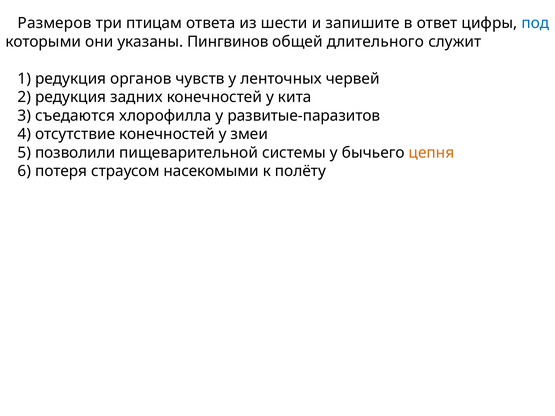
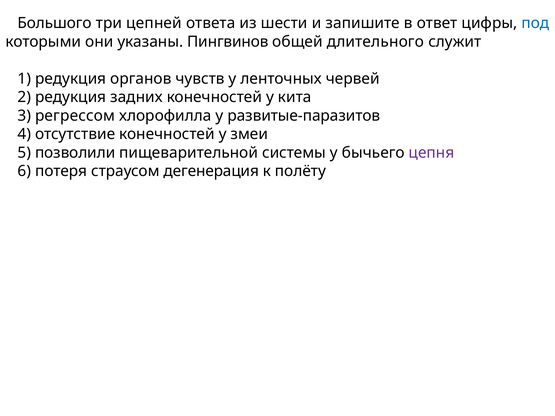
Размеров: Размеров -> Большого
птицам: птицам -> цепней
съедаются: съедаются -> регрессом
цепня colour: orange -> purple
насекомыми: насекомыми -> дегенерация
